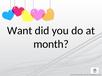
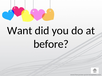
month: month -> before
